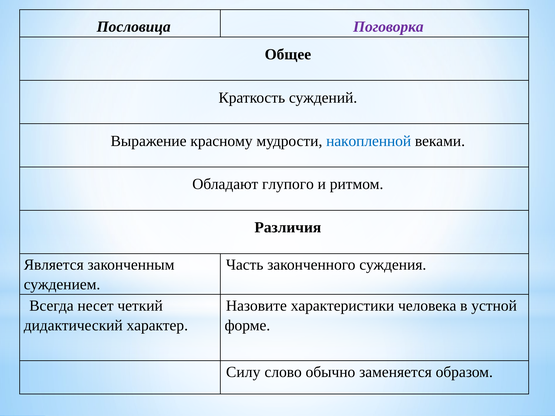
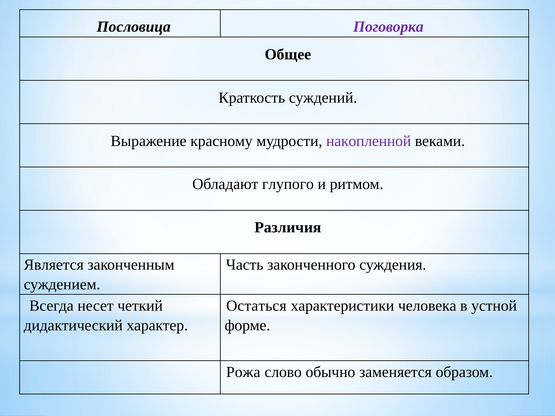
накопленной colour: blue -> purple
Назовите: Назовите -> Остаться
Силу: Силу -> Рожа
